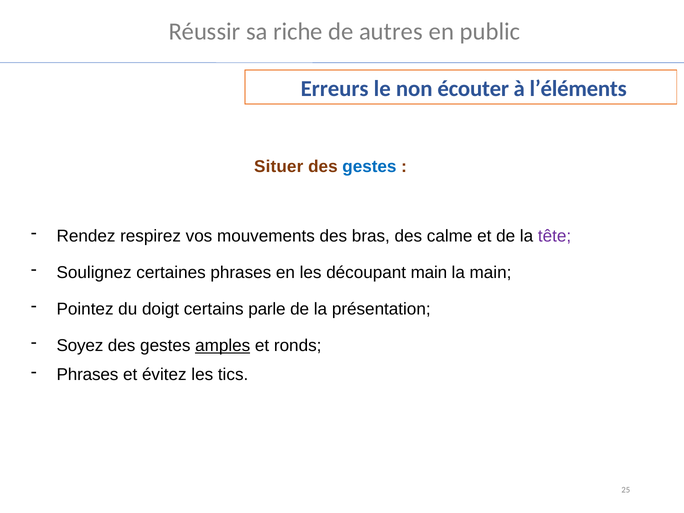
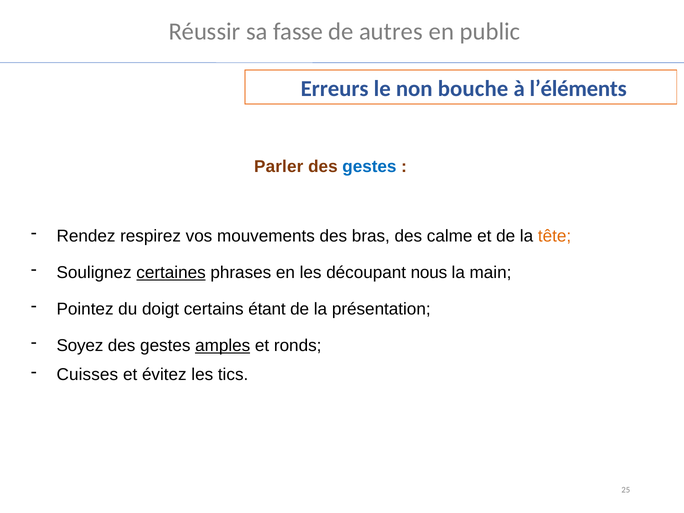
riche: riche -> fasse
écouter: écouter -> bouche
Situer: Situer -> Parler
tête colour: purple -> orange
certaines underline: none -> present
découpant main: main -> nous
parle: parle -> étant
Phrases at (88, 375): Phrases -> Cuisses
